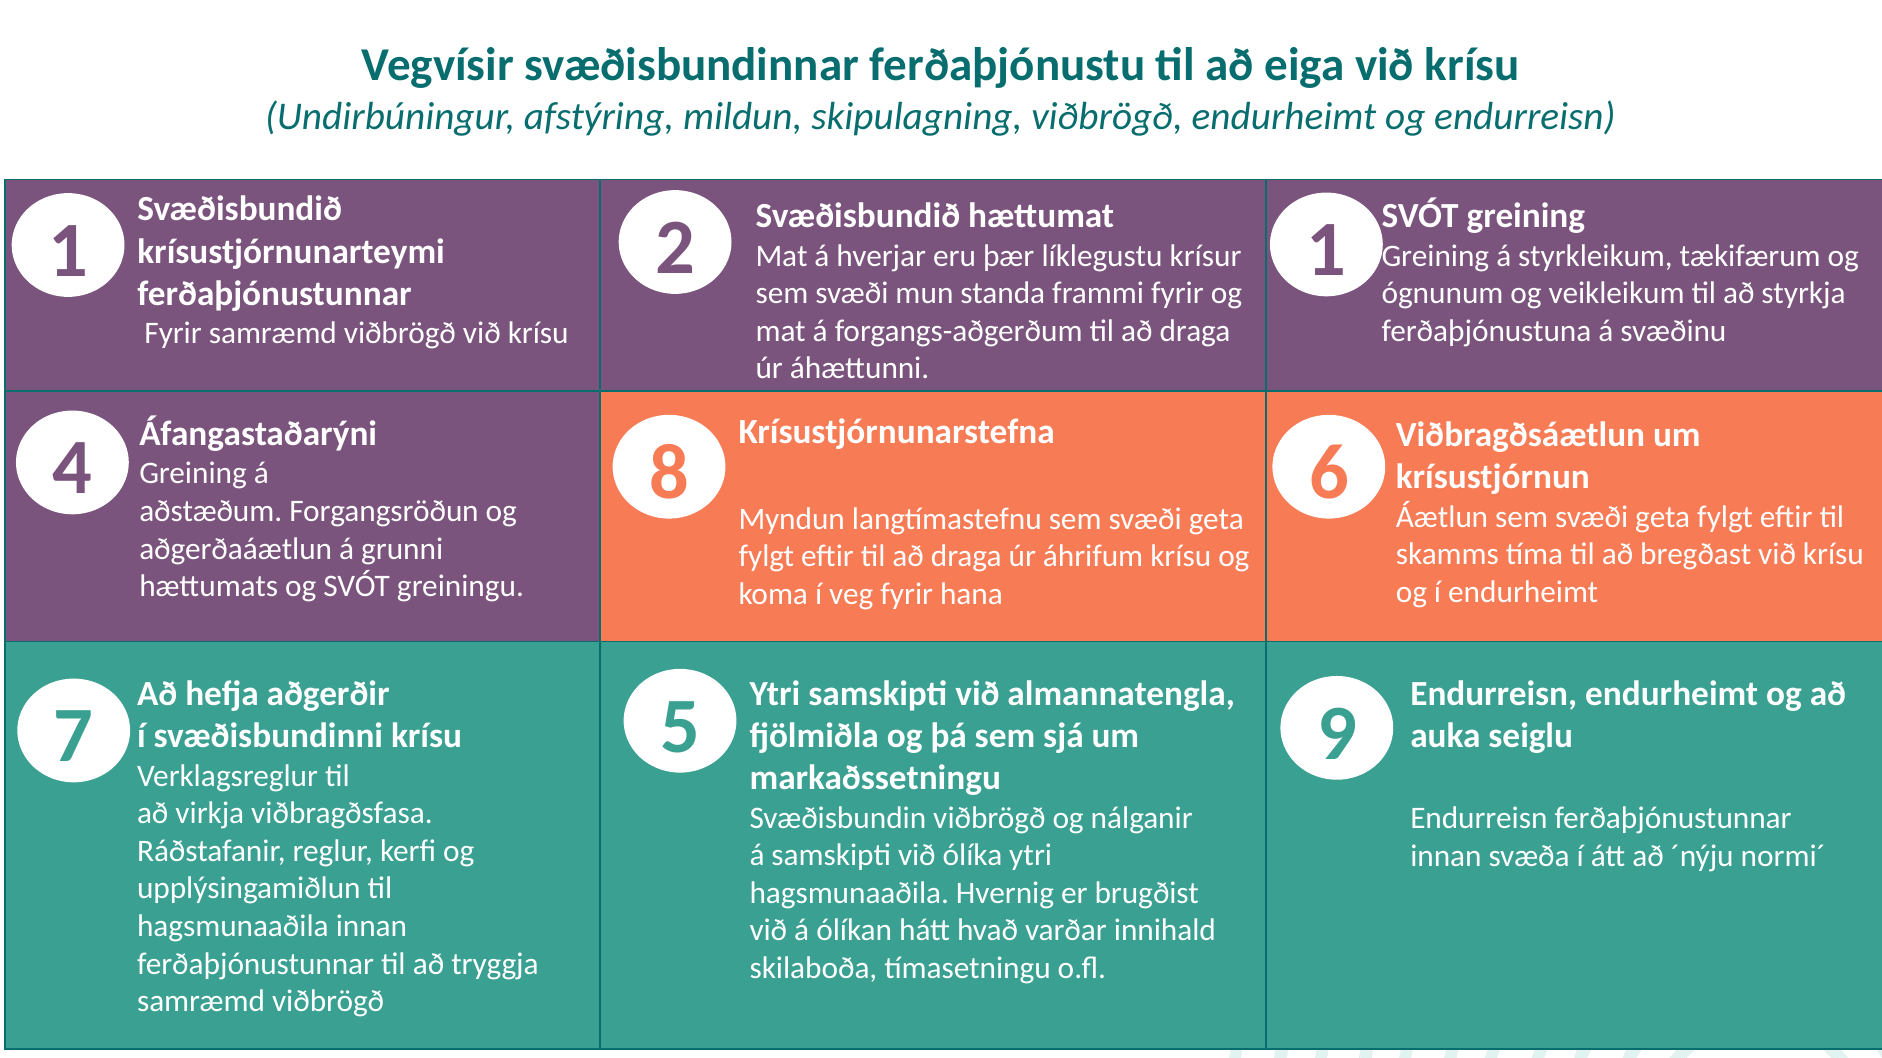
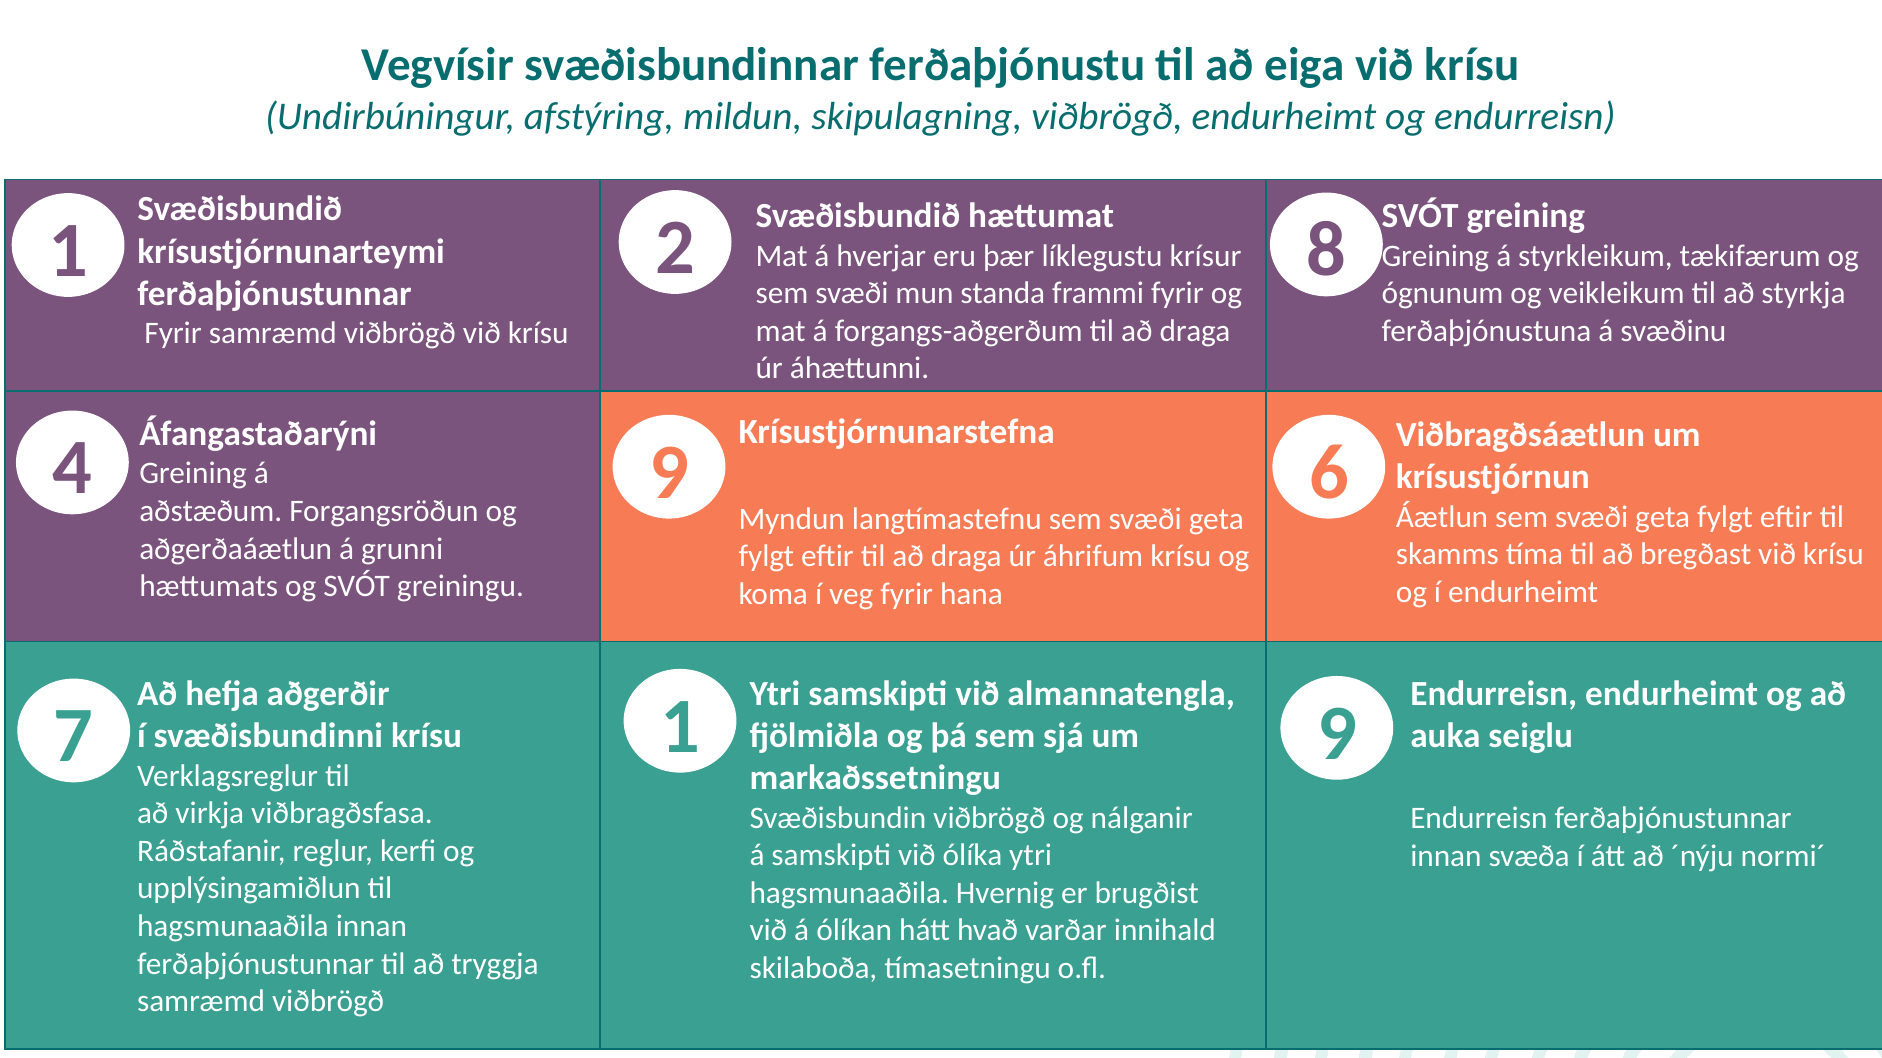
2 1: 1 -> 8
4 8: 8 -> 9
7 5: 5 -> 1
